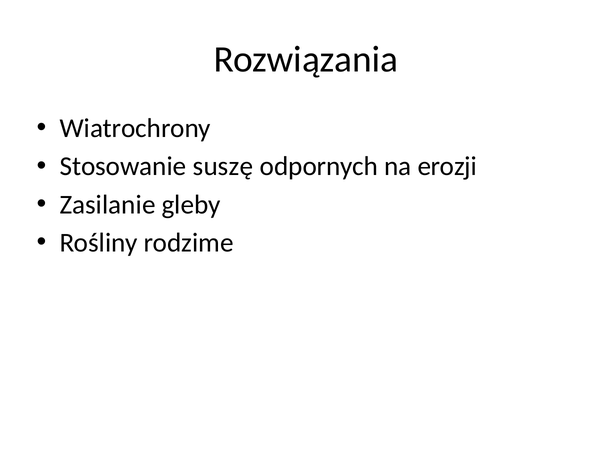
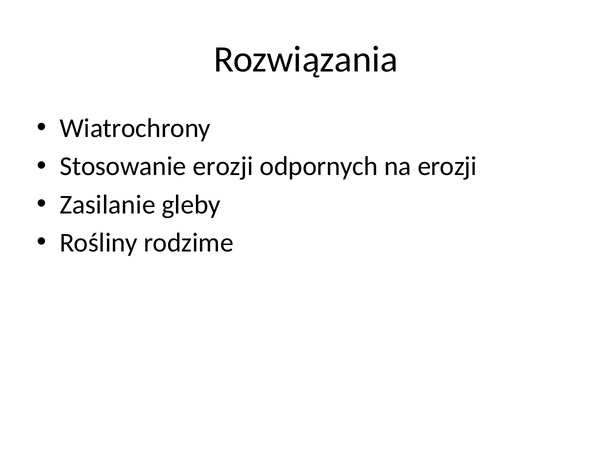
Stosowanie suszę: suszę -> erozji
